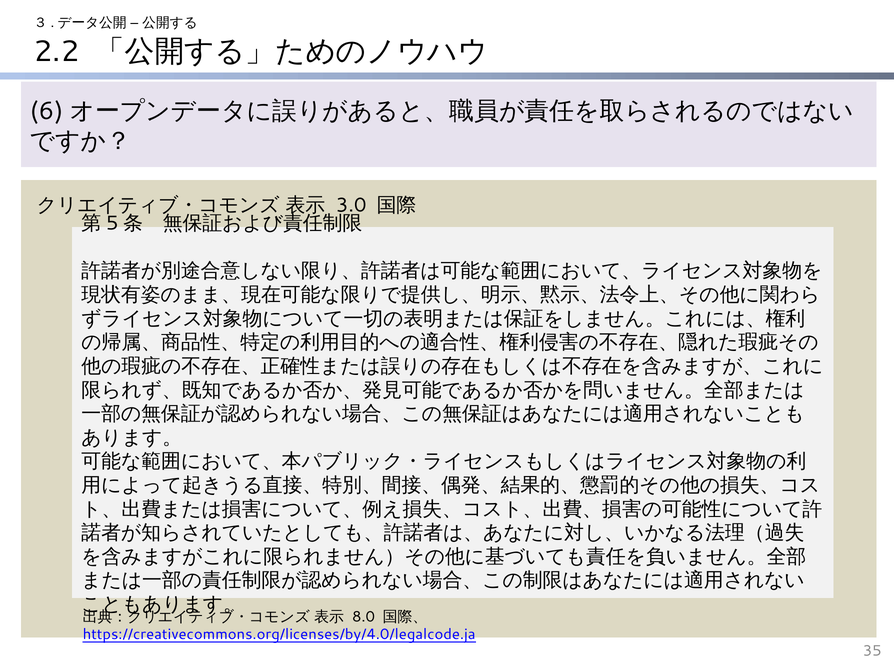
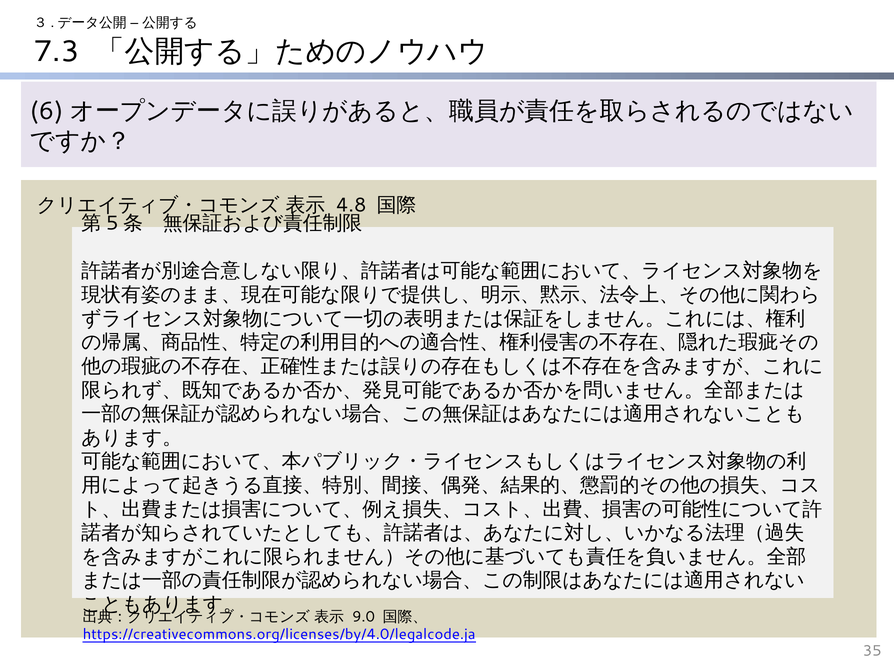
2.2: 2.2 -> 7.3
3.0: 3.0 -> 4.8
8.0: 8.0 -> 9.0
